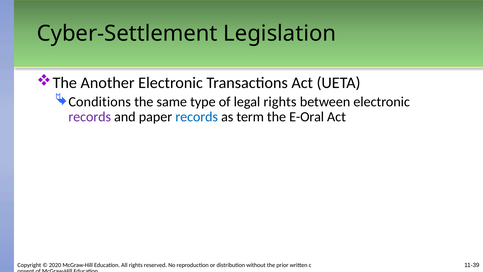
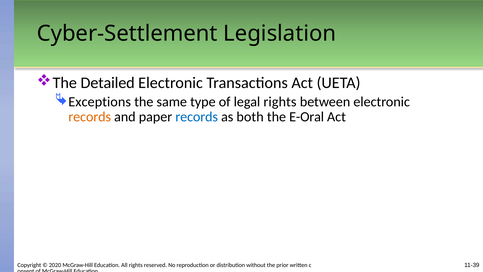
Another: Another -> Detailed
Conditions: Conditions -> Exceptions
records at (90, 117) colour: purple -> orange
term: term -> both
